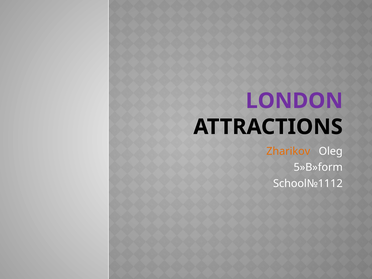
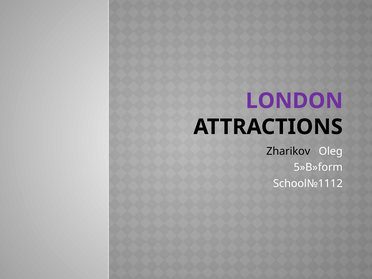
Zharikov colour: orange -> black
